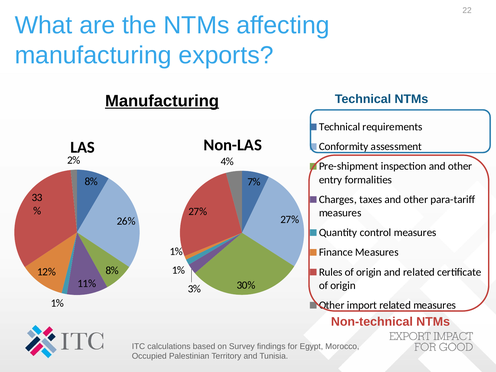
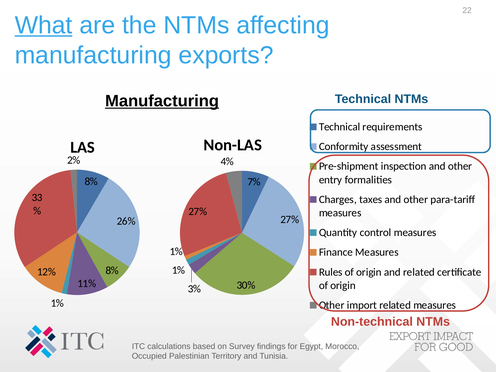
What underline: none -> present
